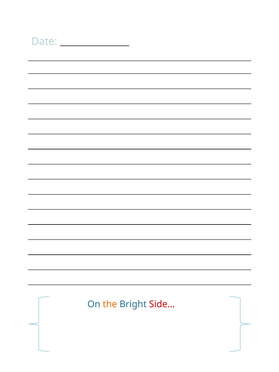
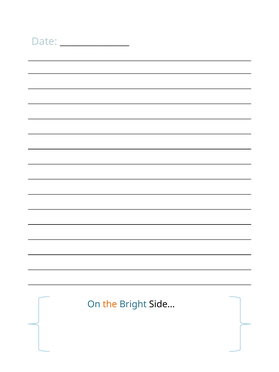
Side… colour: red -> black
